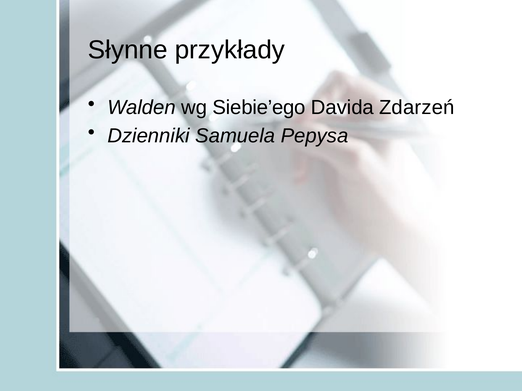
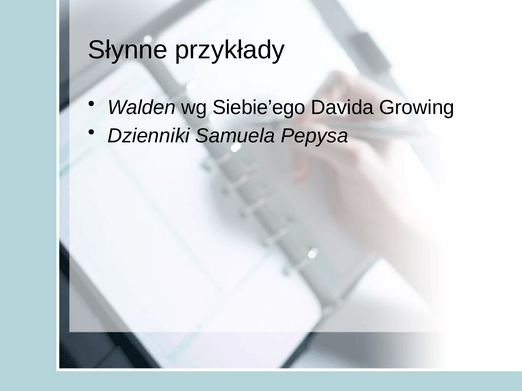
Zdarzeń: Zdarzeń -> Growing
